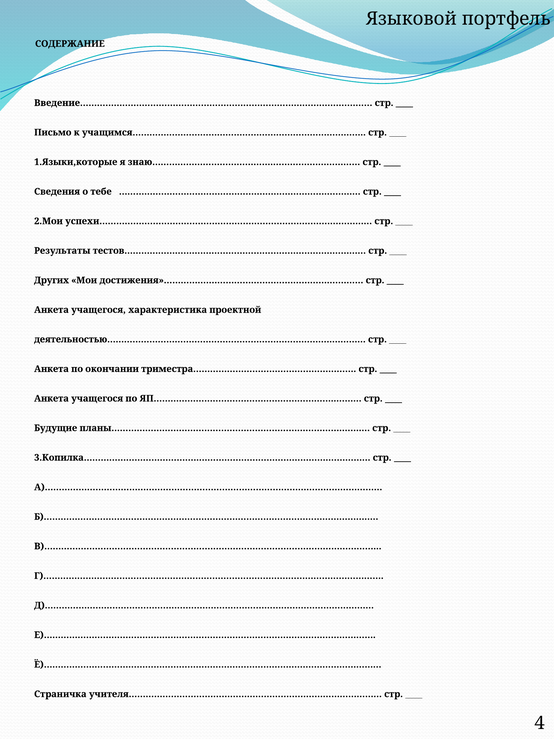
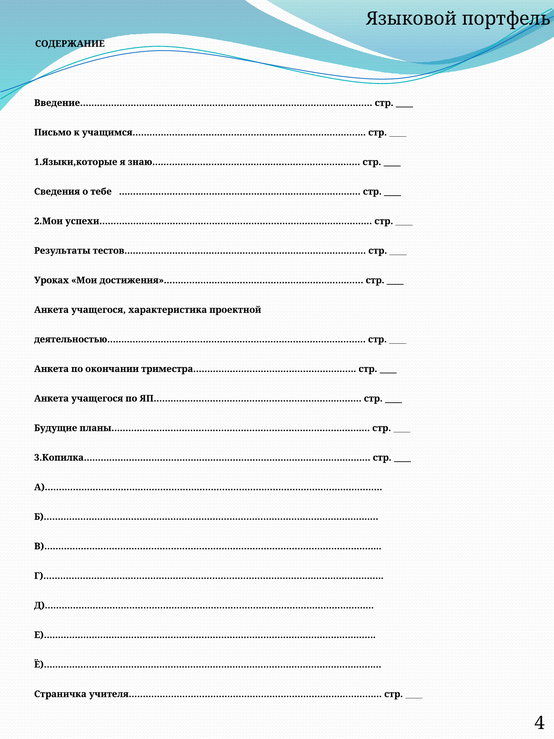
Других: Других -> Уроках
